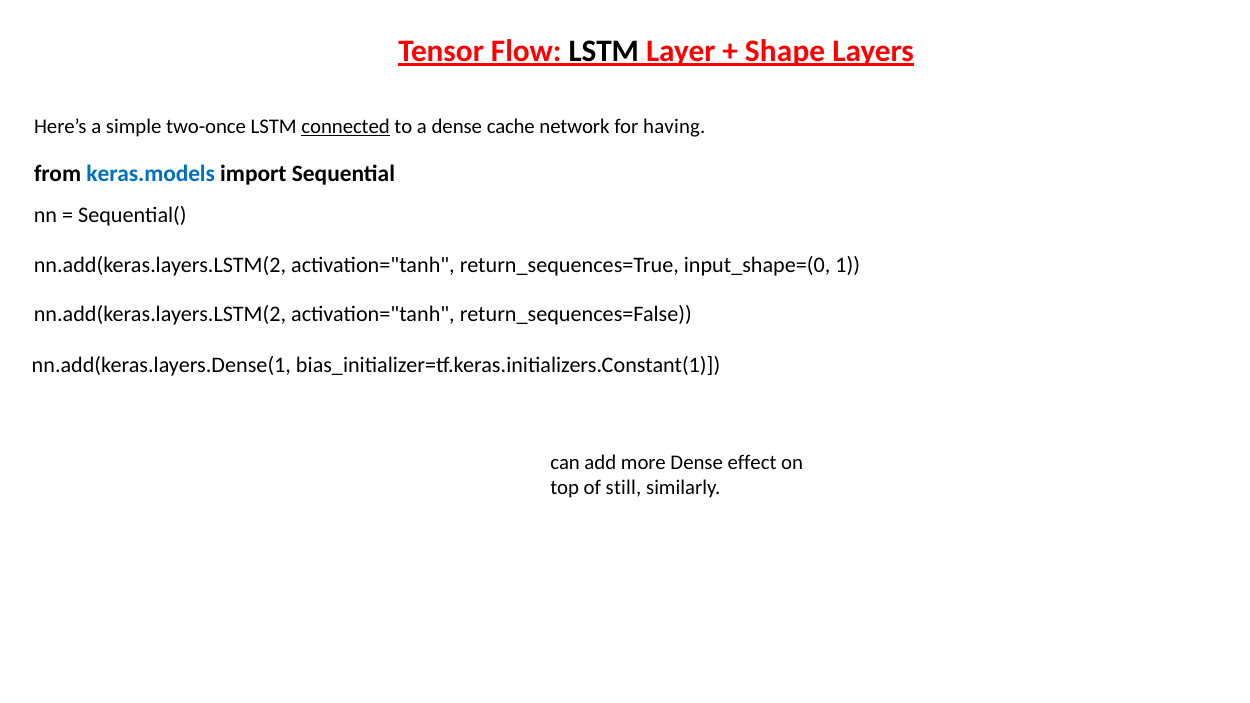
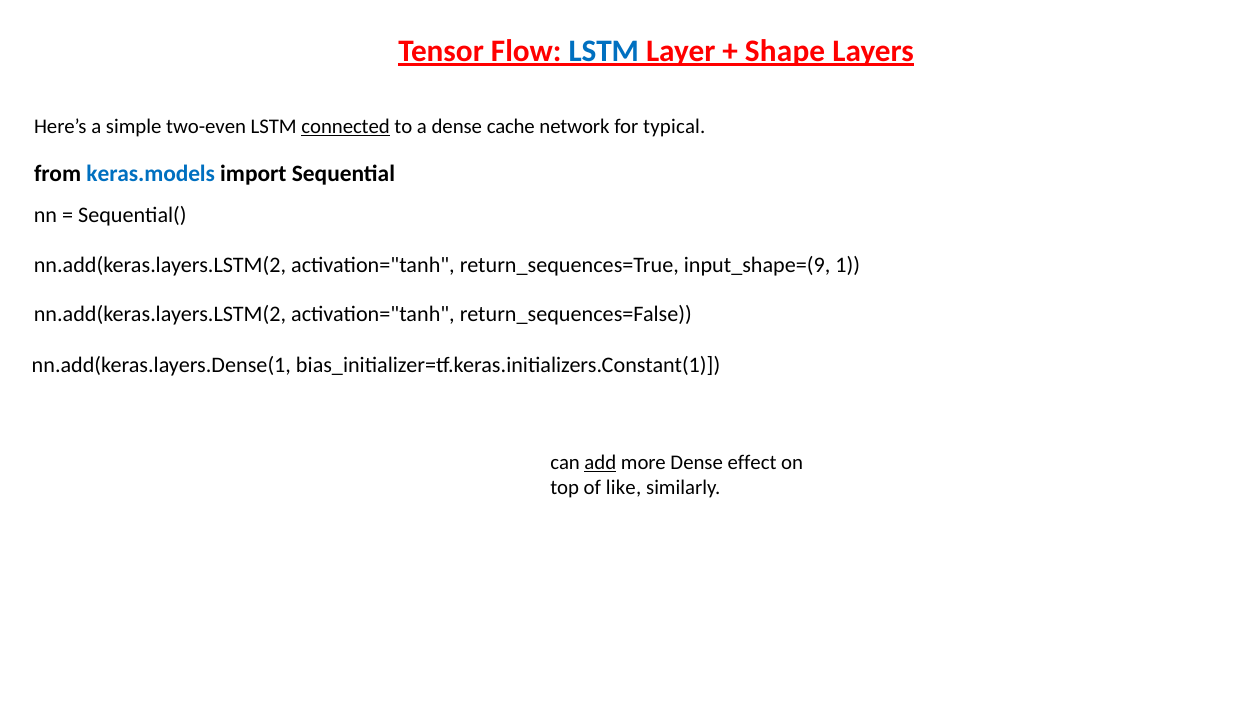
LSTM at (604, 51) colour: black -> blue
two-once: two-once -> two-even
having: having -> typical
input_shape=(0: input_shape=(0 -> input_shape=(9
add underline: none -> present
still: still -> like
